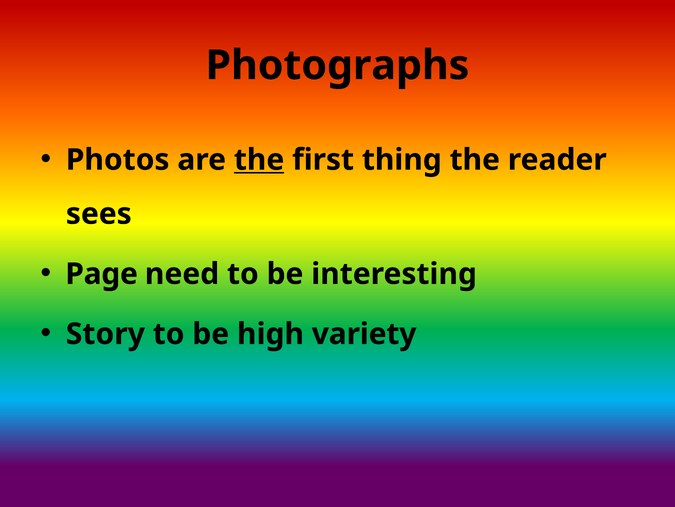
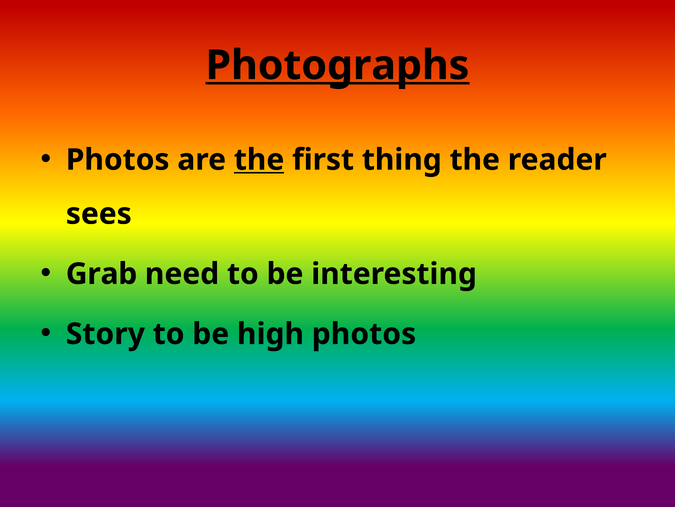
Photographs underline: none -> present
Page: Page -> Grab
high variety: variety -> photos
